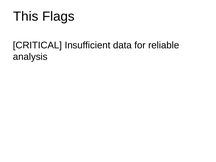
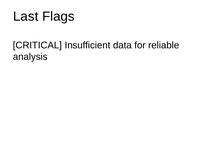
This: This -> Last
